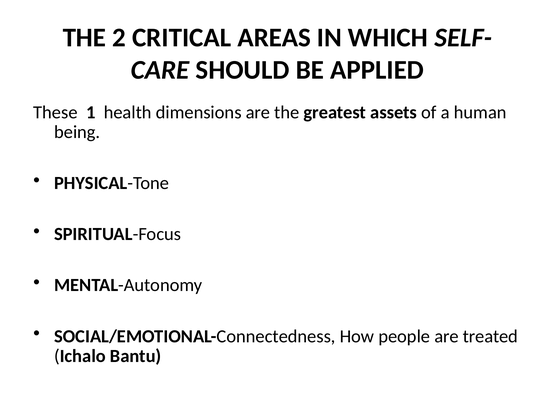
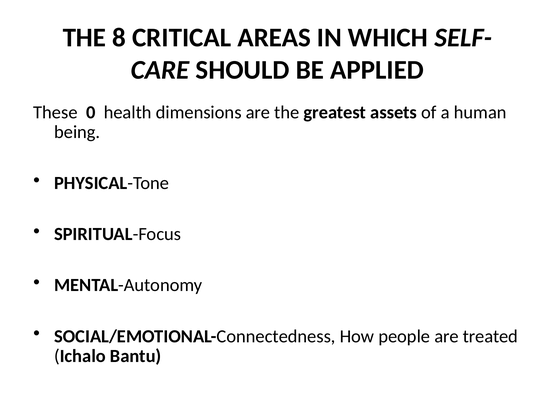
2: 2 -> 8
1: 1 -> 0
